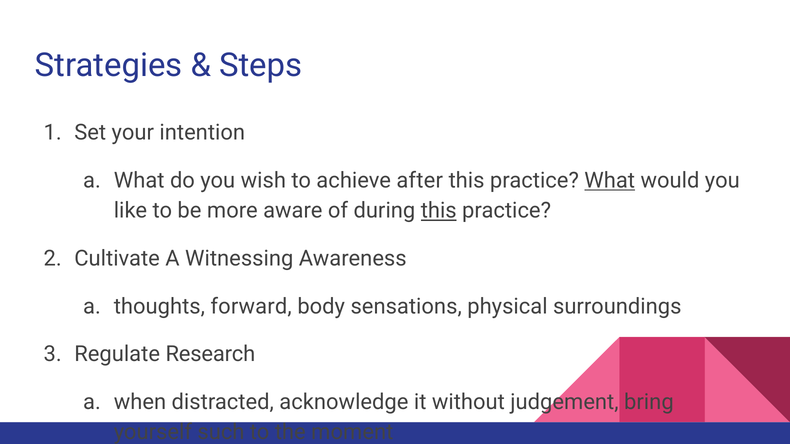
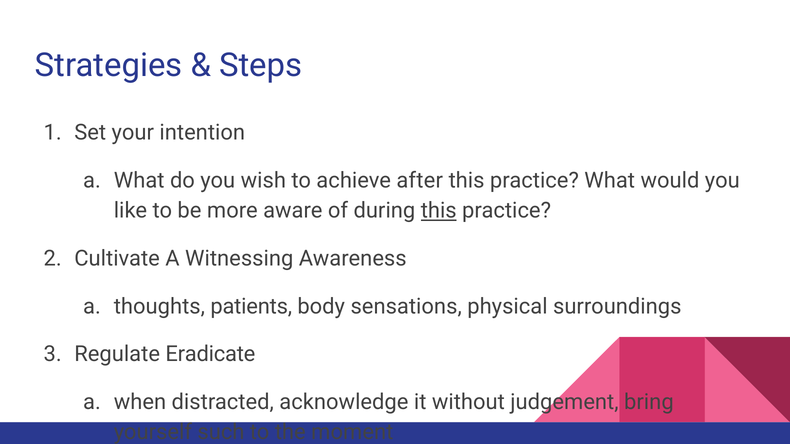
What at (610, 181) underline: present -> none
forward: forward -> patients
Research: Research -> Eradicate
